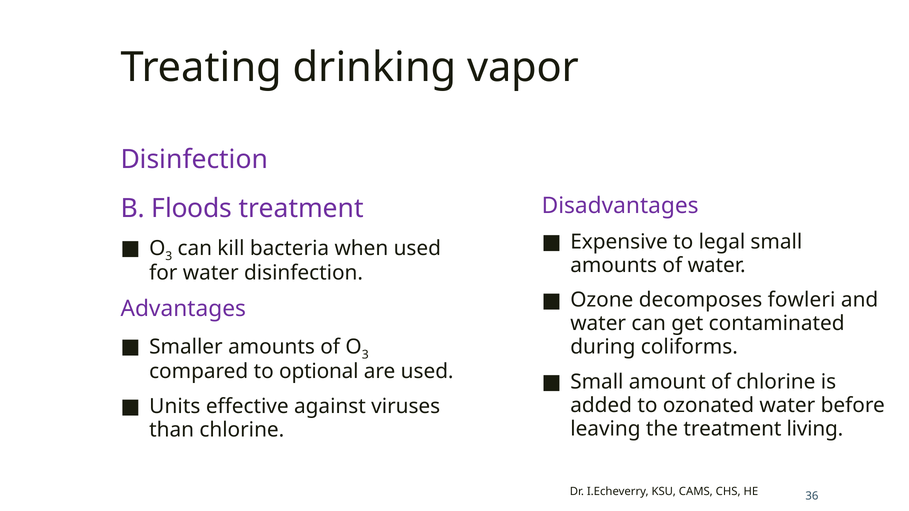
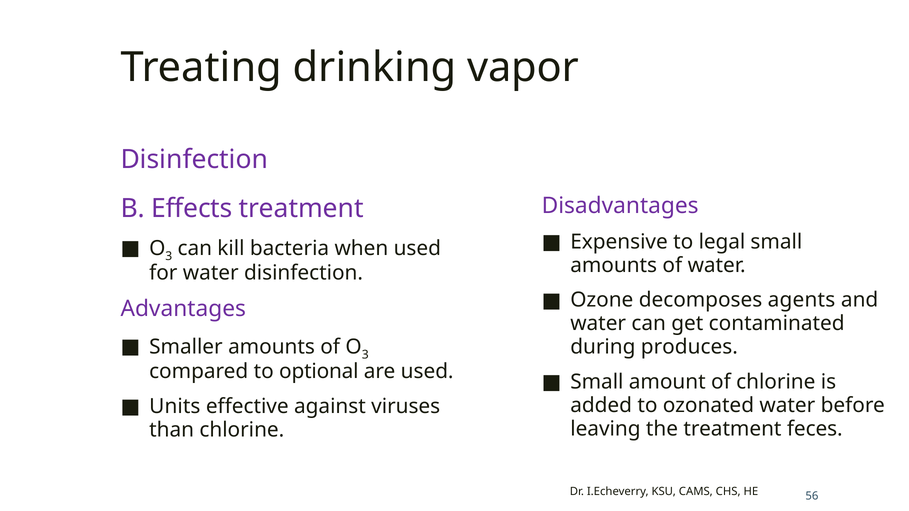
Floods: Floods -> Effects
fowleri: fowleri -> agents
coliforms: coliforms -> produces
living: living -> feces
36: 36 -> 56
